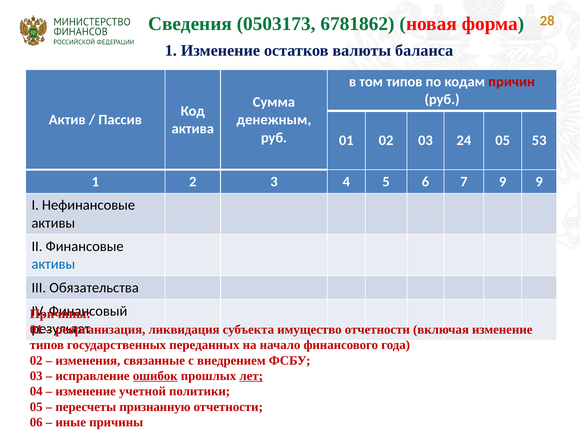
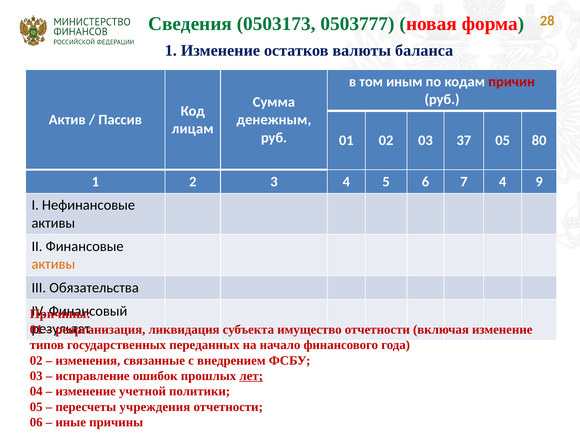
6781862: 6781862 -> 0503777
том типов: типов -> иным
актива: актива -> лицам
24: 24 -> 37
53: 53 -> 80
7 9: 9 -> 4
активы at (53, 264) colour: blue -> orange
ошибок underline: present -> none
признанную: признанную -> учреждения
